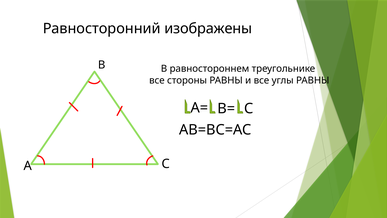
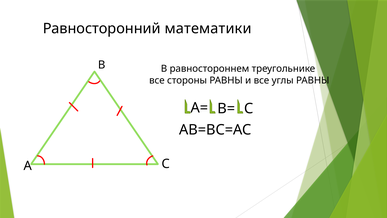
изображены: изображены -> математики
